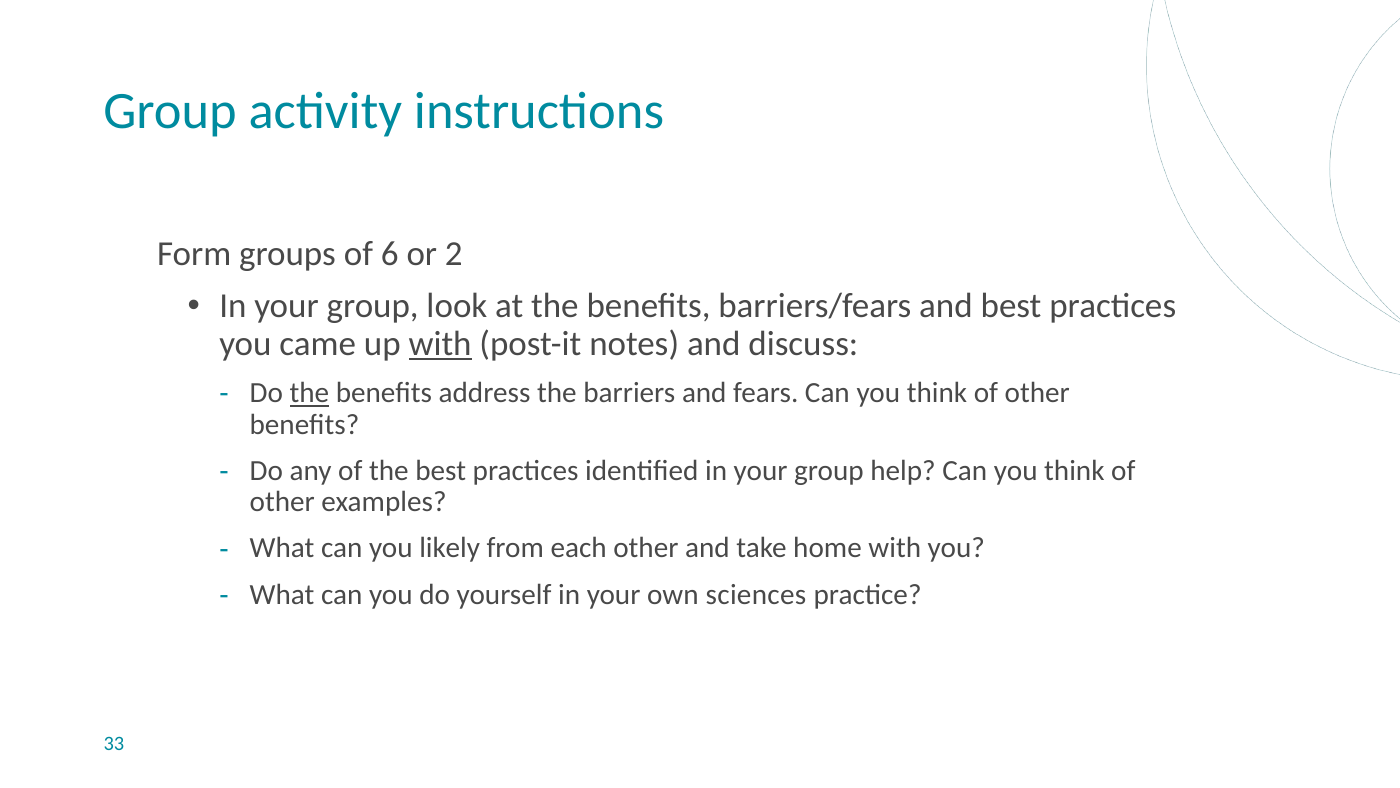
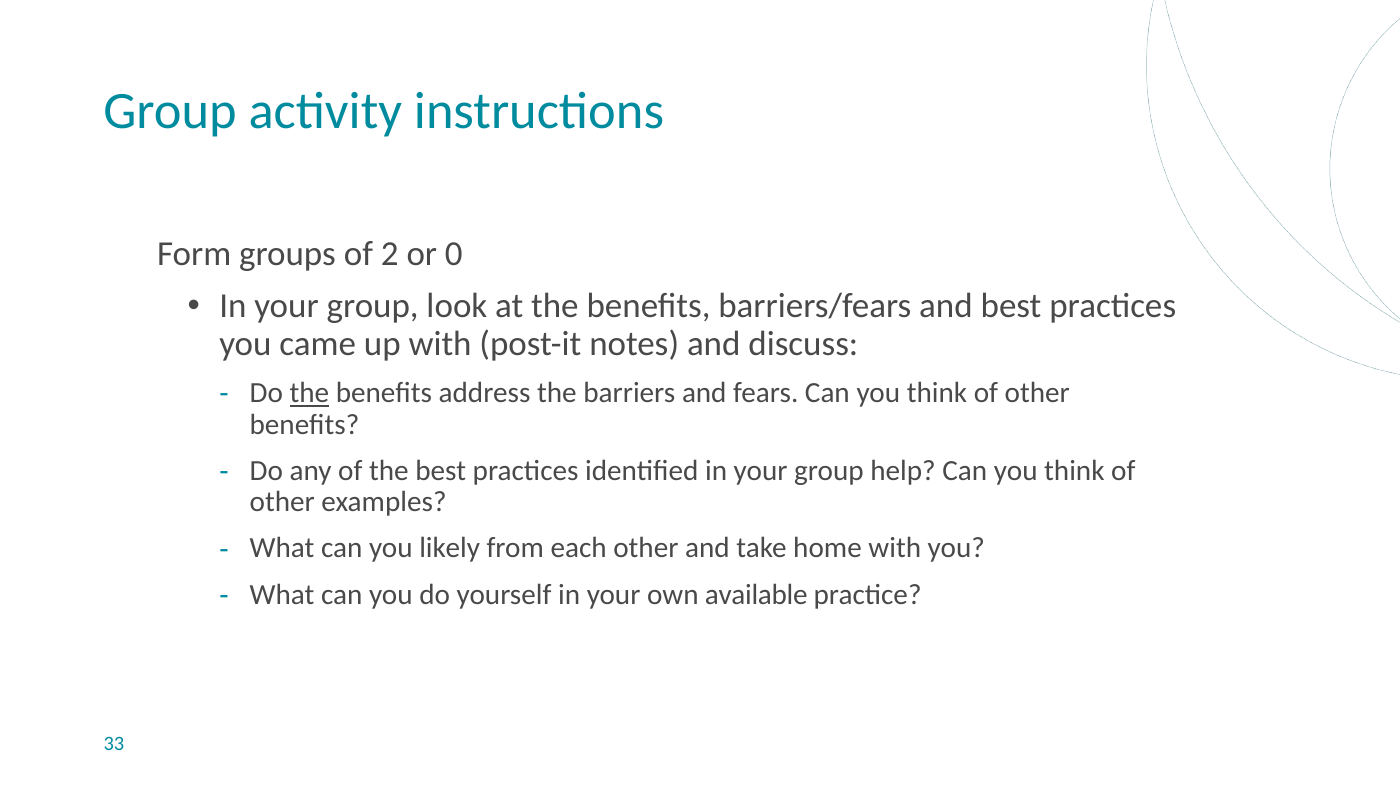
6: 6 -> 2
2: 2 -> 0
with at (440, 344) underline: present -> none
sciences: sciences -> available
